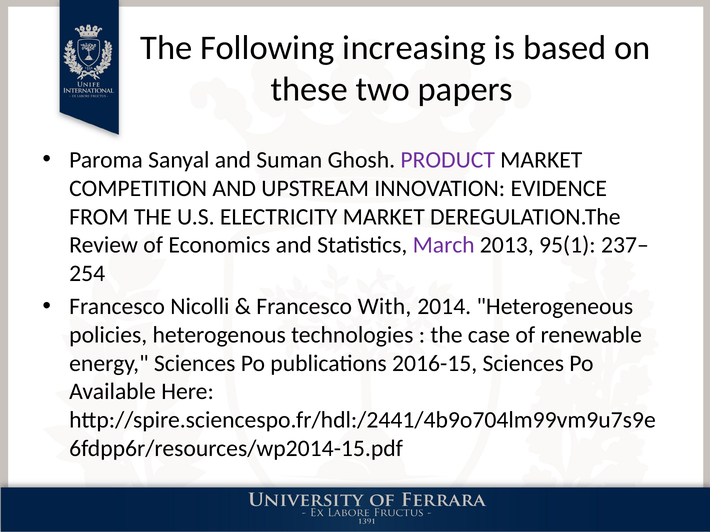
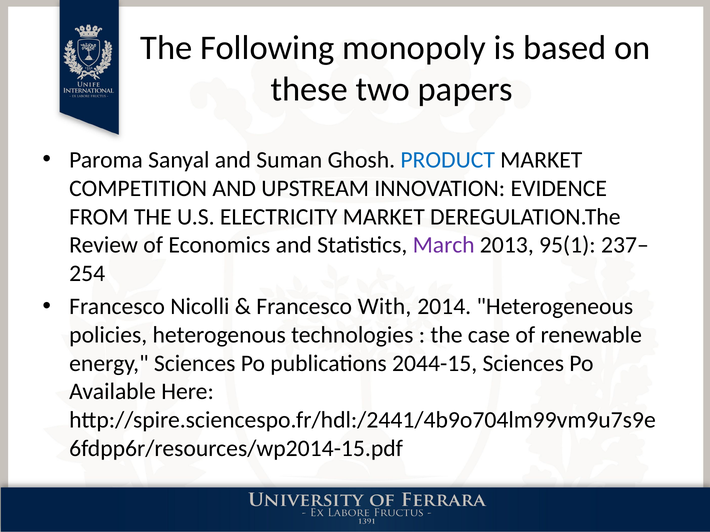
increasing: increasing -> monopoly
PRODUCT colour: purple -> blue
2016-15: 2016-15 -> 2044-15
